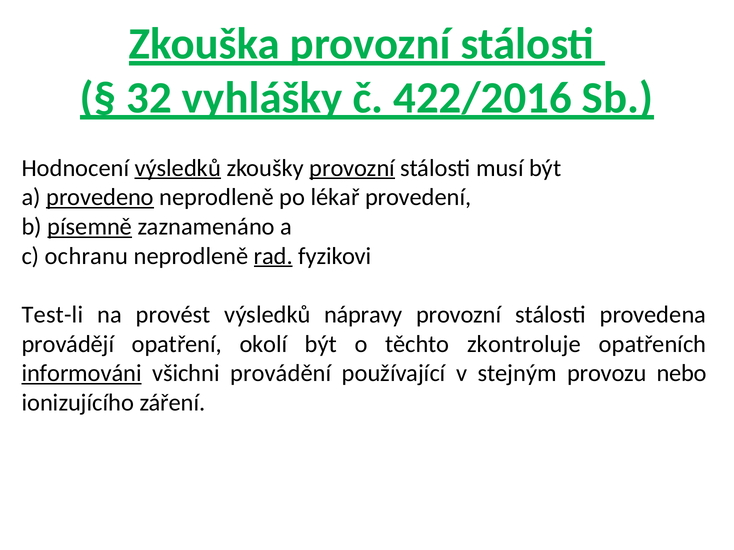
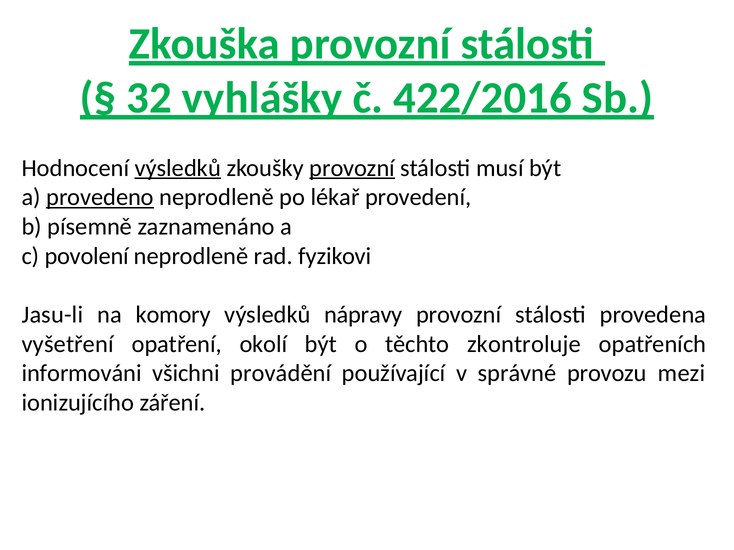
písemně underline: present -> none
ochranu: ochranu -> povolení
rad underline: present -> none
Test-li: Test-li -> Jasu-li
provést: provést -> komory
provádějí: provádějí -> vyšetření
informováni underline: present -> none
stejným: stejným -> správné
nebo: nebo -> mezi
